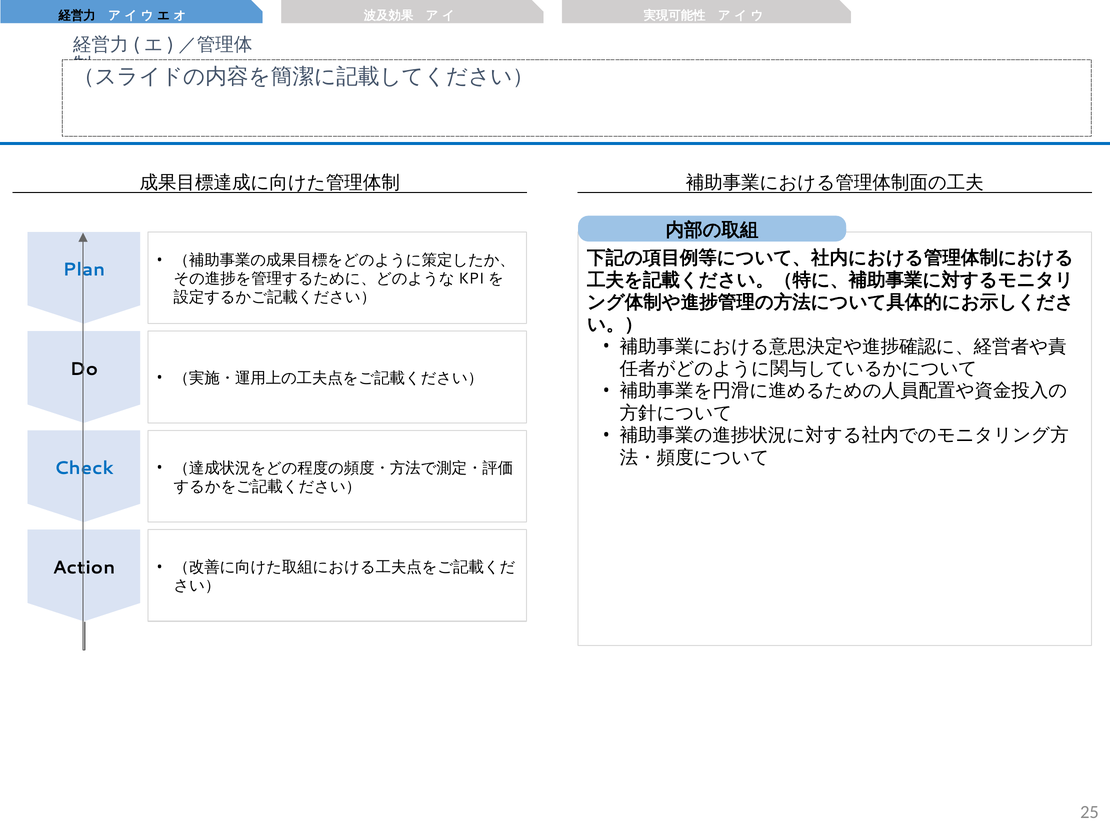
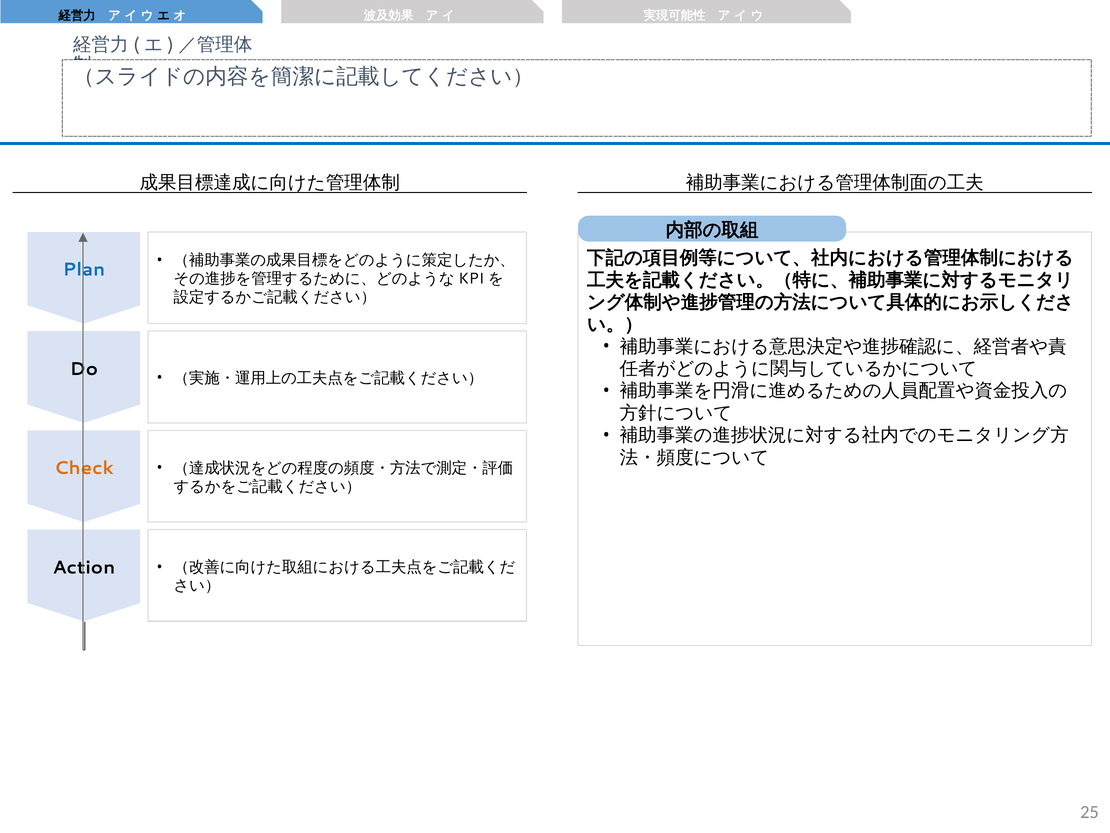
Check colour: blue -> orange
